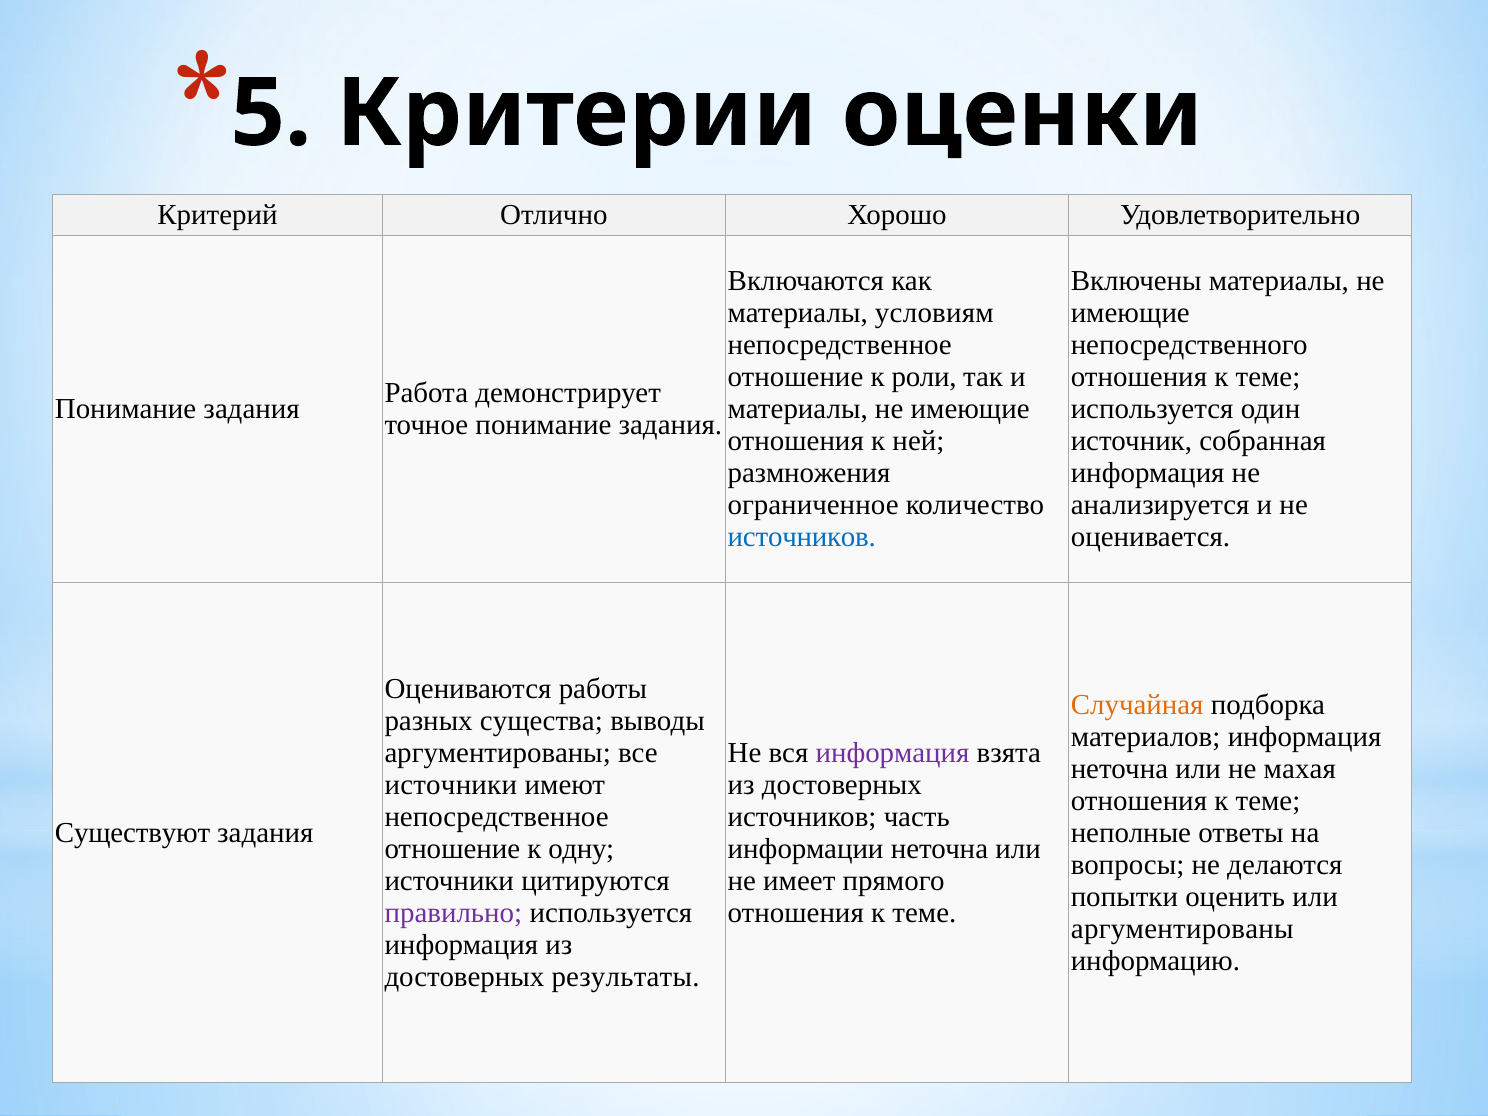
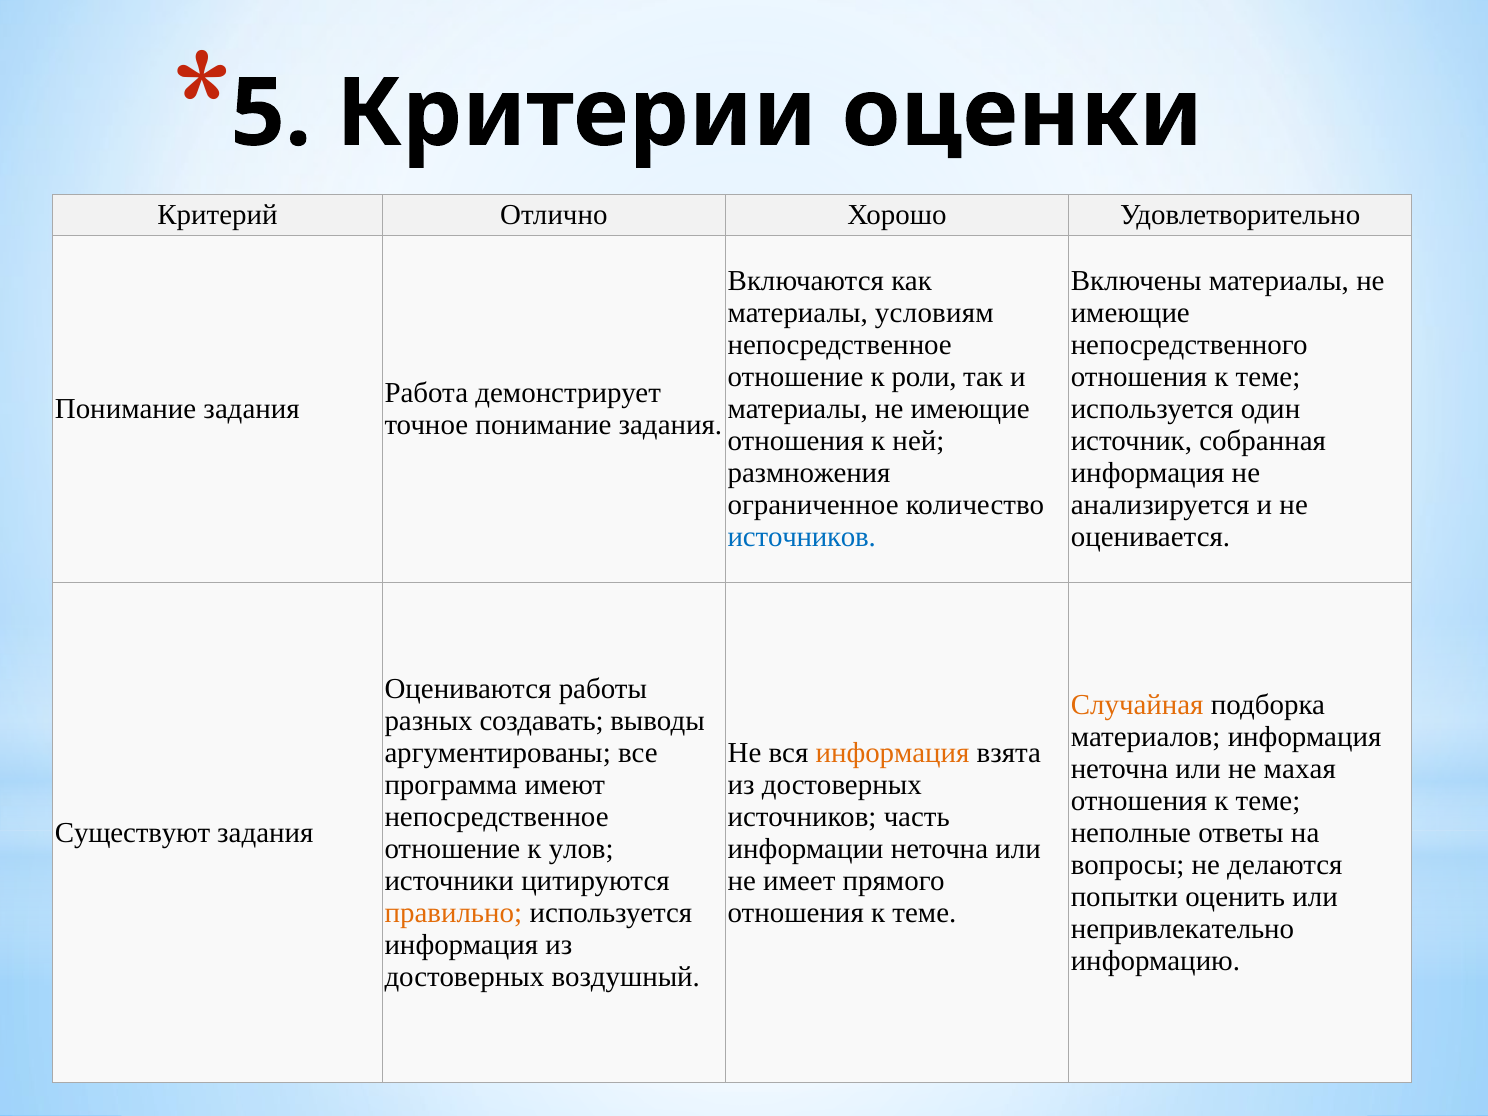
существа: существа -> создавать
информация at (893, 753) colour: purple -> orange
источники at (451, 785): источники -> программа
одну: одну -> улов
правильно colour: purple -> orange
аргументированы at (1182, 928): аргументированы -> непривлекательно
результаты: результаты -> воздушный
